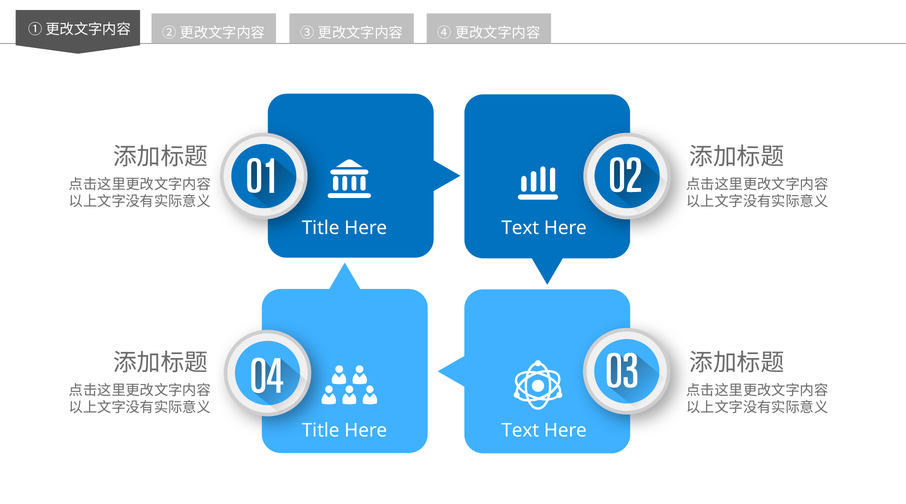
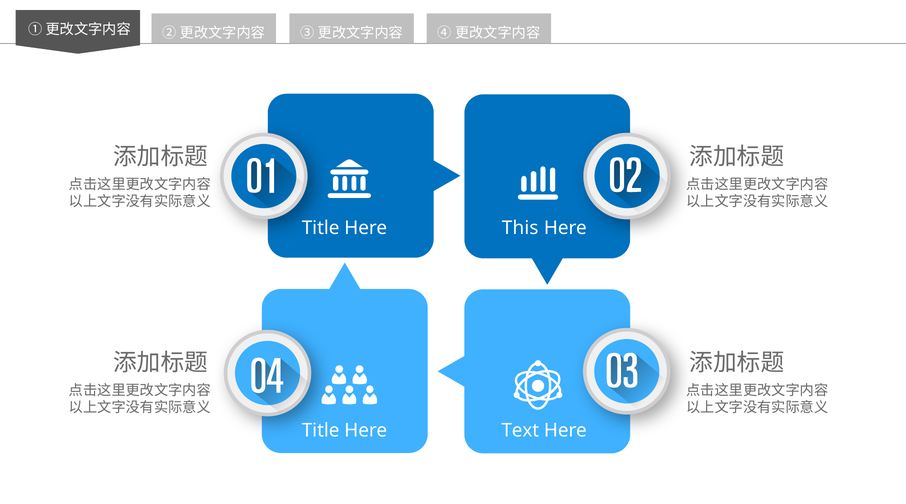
Text at (520, 228): Text -> This
